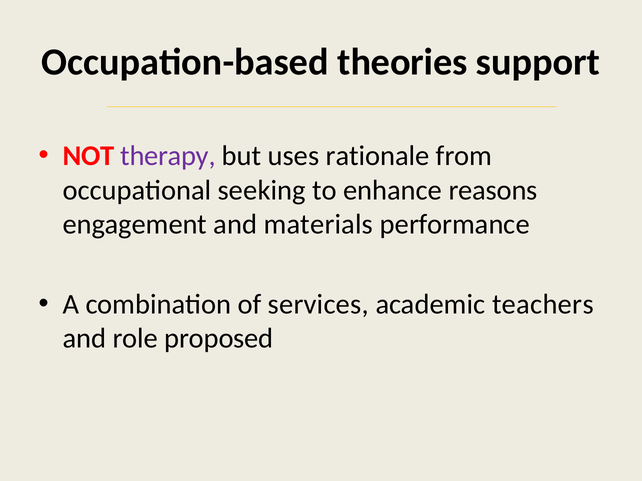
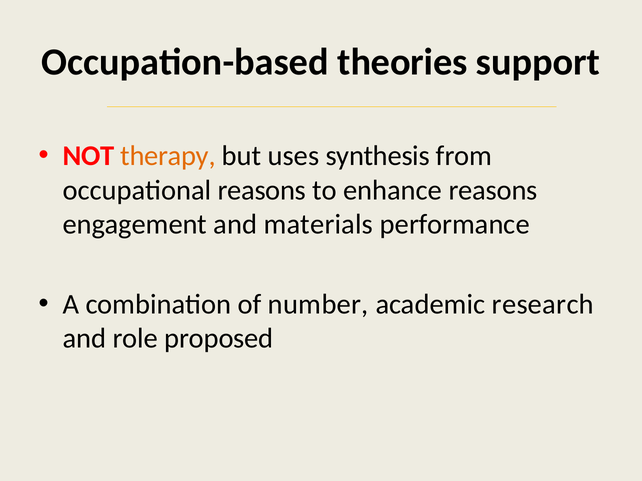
therapy colour: purple -> orange
rationale: rationale -> synthesis
occupational seeking: seeking -> reasons
services: services -> number
teachers: teachers -> research
